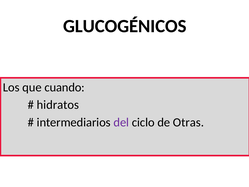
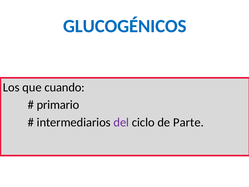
GLUCOGÉNICOS colour: black -> blue
hidratos: hidratos -> primario
Otras: Otras -> Parte
